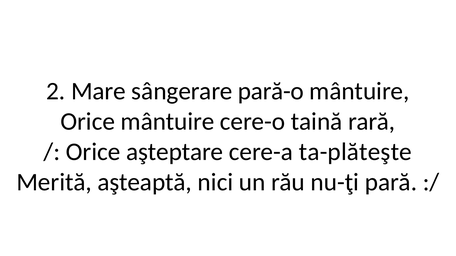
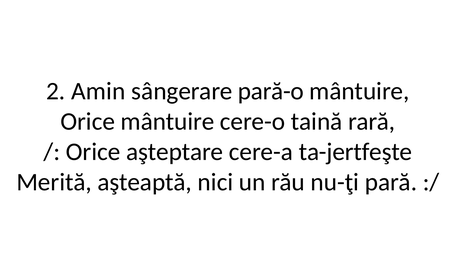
Mare: Mare -> Amin
ta-plăteşte: ta-plăteşte -> ta-jertfeşte
